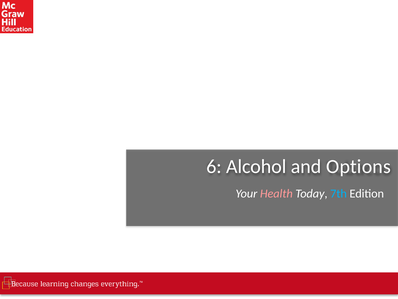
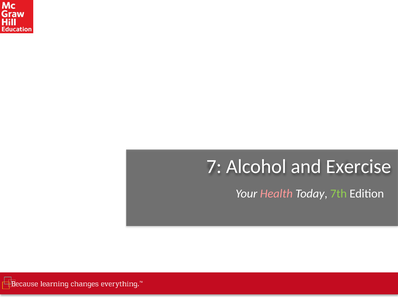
6: 6 -> 7
Options: Options -> Exercise
7th colour: light blue -> light green
